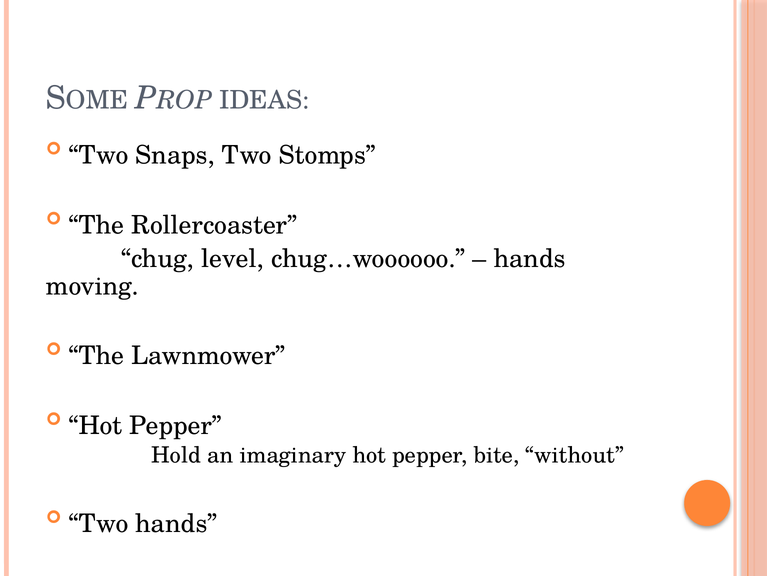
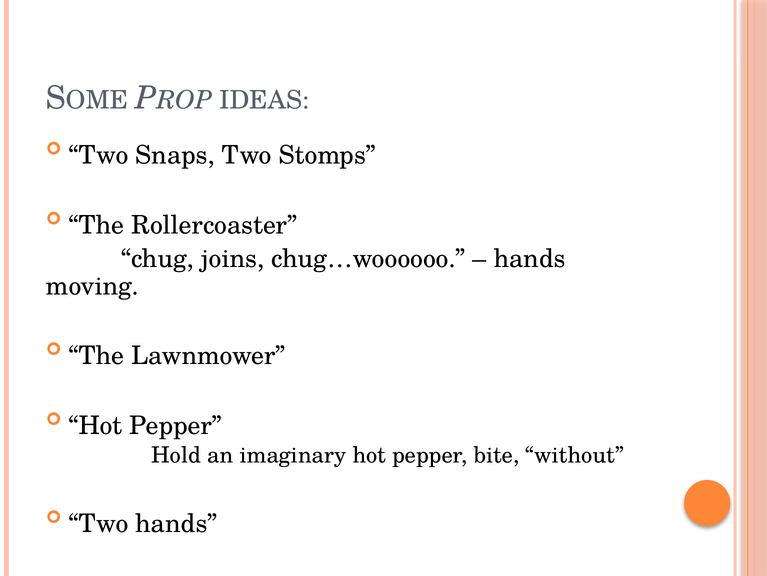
level: level -> joins
